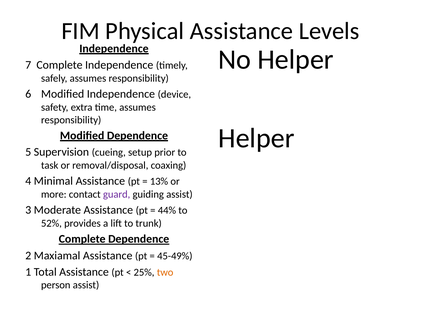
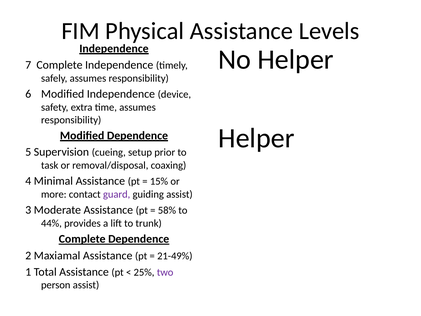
13%: 13% -> 15%
44%: 44% -> 58%
52%: 52% -> 44%
45-49%: 45-49% -> 21-49%
two colour: orange -> purple
